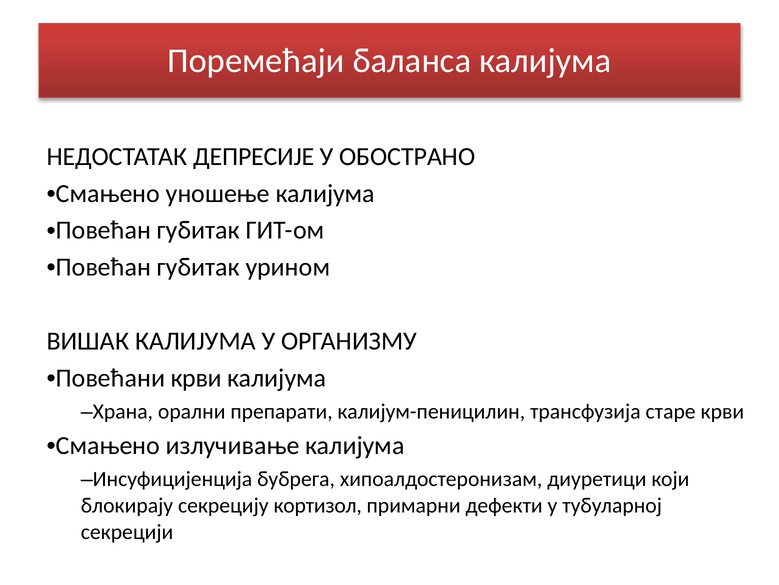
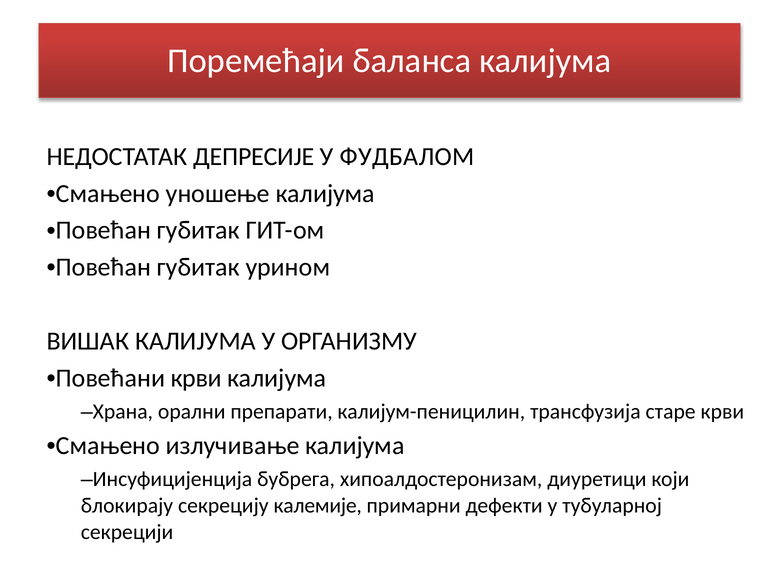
ОБОСТРАНО: ОБОСТРАНО -> ФУДБАЛОМ
кортизол: кортизол -> калемије
